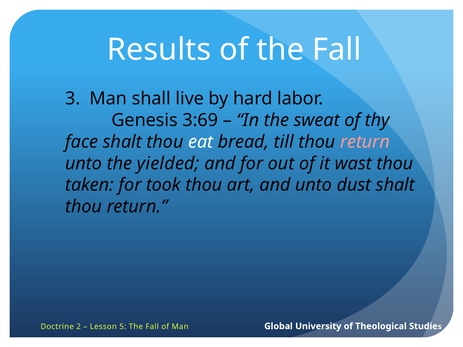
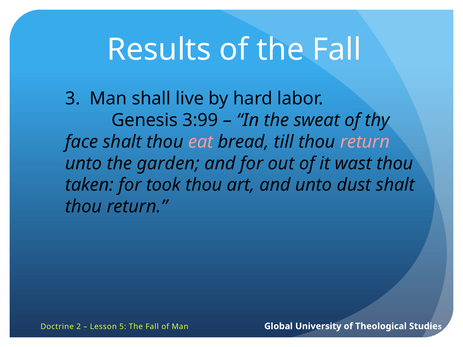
3:69: 3:69 -> 3:99
eat colour: white -> pink
yielded: yielded -> garden
